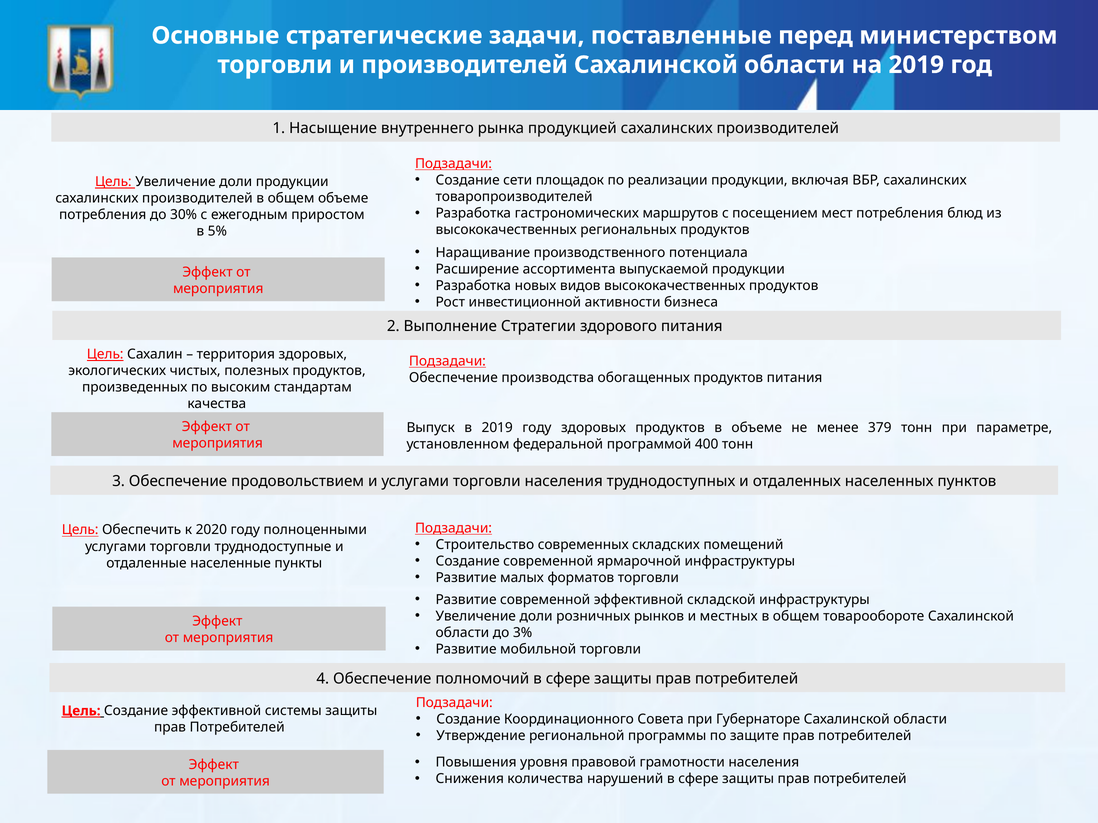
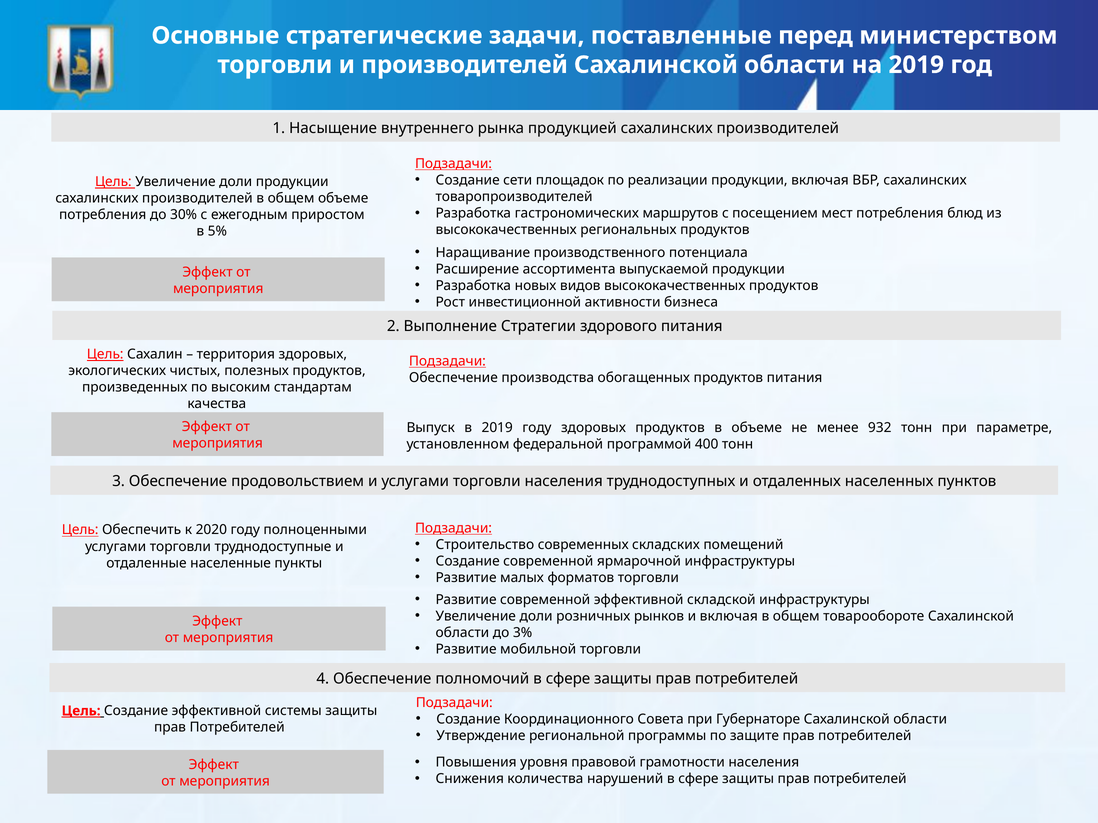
379: 379 -> 932
и местных: местных -> включая
